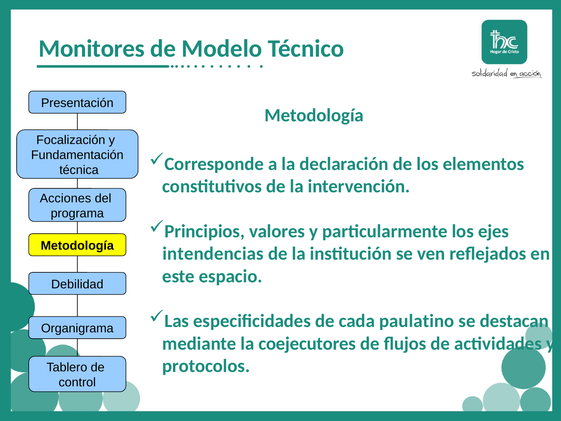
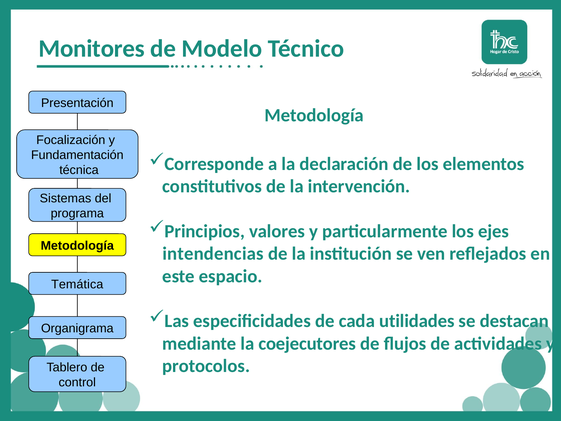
Acciones: Acciones -> Sistemas
Debilidad: Debilidad -> Temática
paulatino: paulatino -> utilidades
